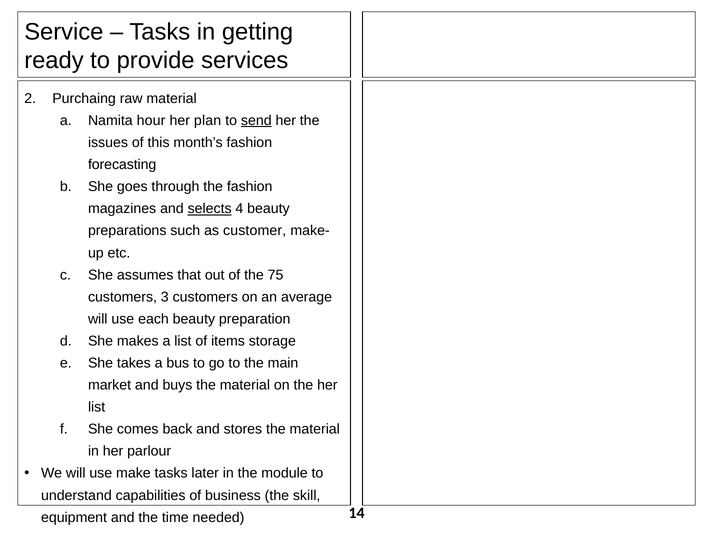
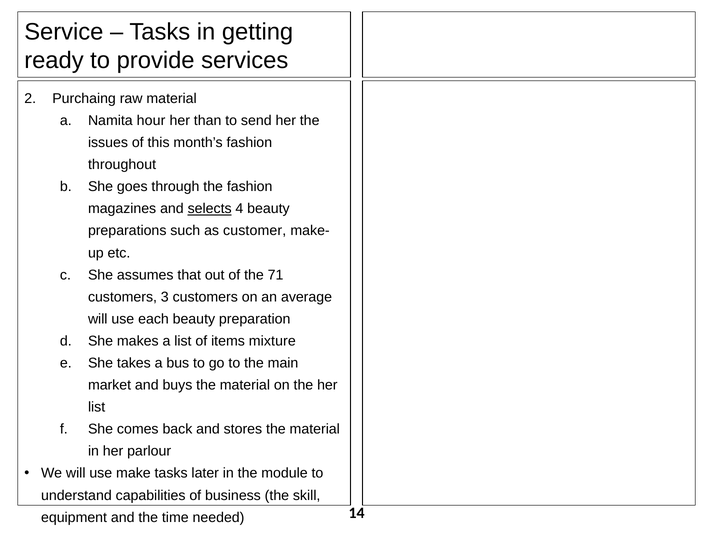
plan: plan -> than
send underline: present -> none
forecasting: forecasting -> throughout
75: 75 -> 71
storage: storage -> mixture
